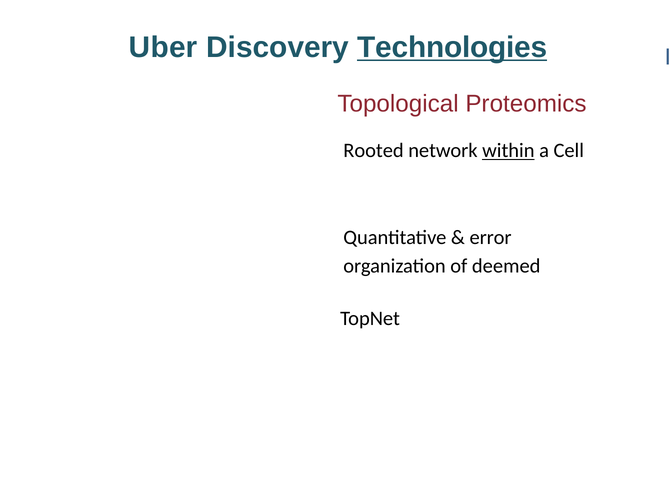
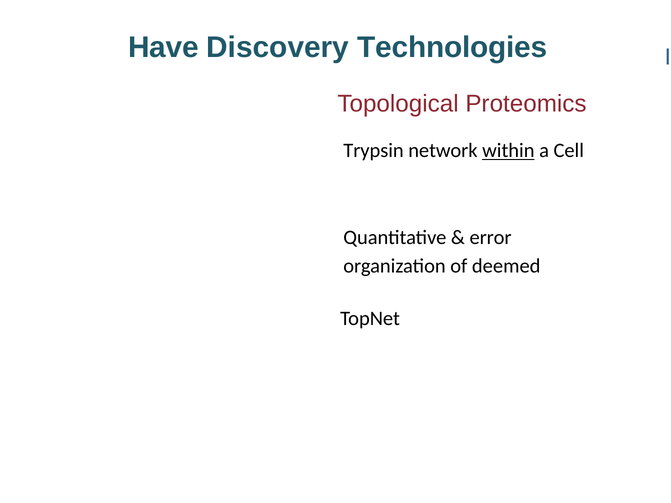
Uber: Uber -> Have
Technologies underline: present -> none
Rooted: Rooted -> Trypsin
